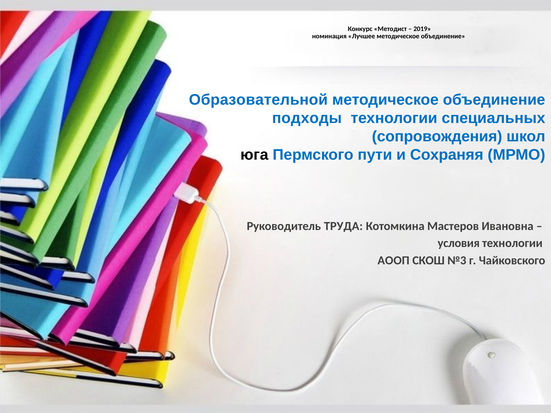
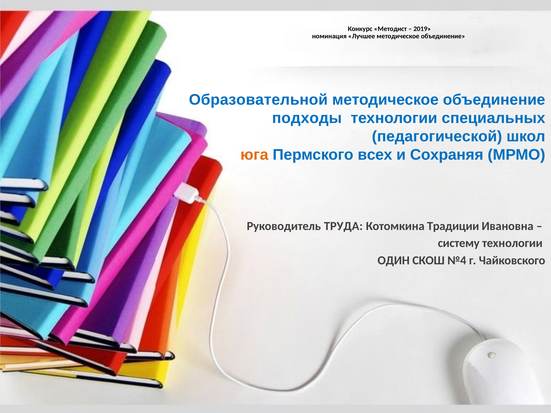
сопровождения: сопровождения -> педагогической
юга colour: black -> orange
пути: пути -> всех
Мастеров: Мастеров -> Традиции
условия: условия -> систему
АООП: АООП -> ОДИН
№3: №3 -> №4
